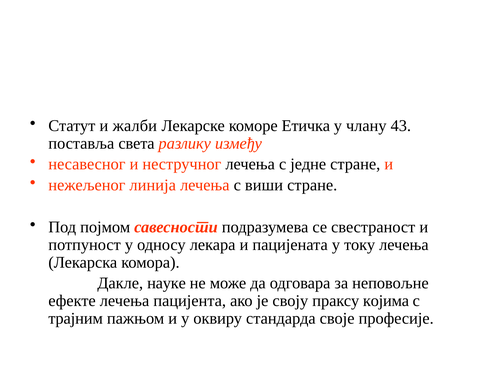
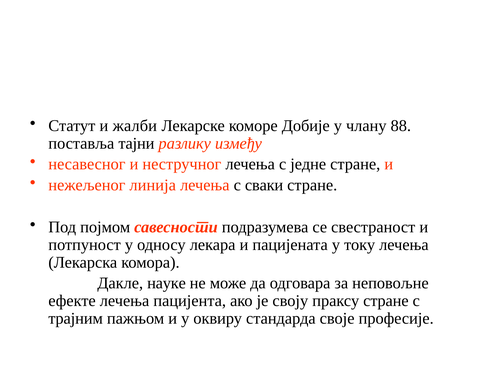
Етичка: Етичка -> Добије
43: 43 -> 88
света: света -> тајни
виши: виши -> сваки
праксу којима: којима -> стране
